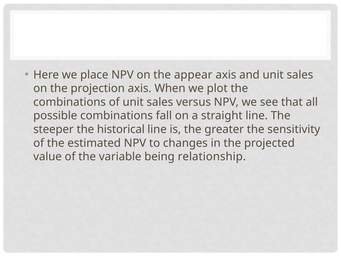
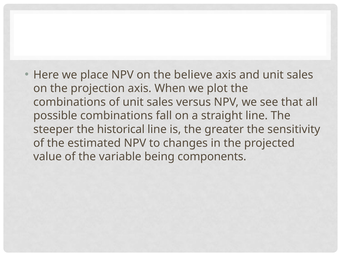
appear: appear -> believe
relationship: relationship -> components
